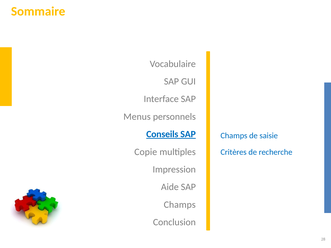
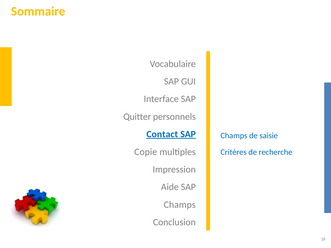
Menus: Menus -> Quitter
Conseils: Conseils -> Contact
